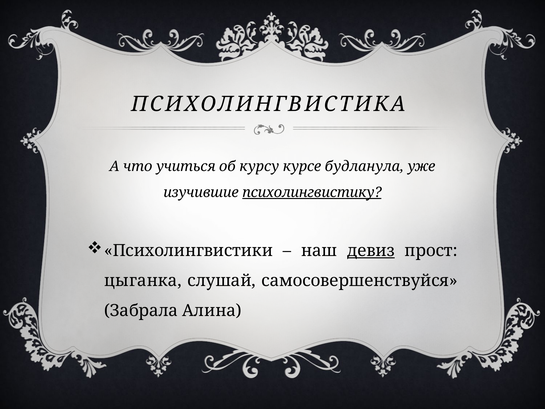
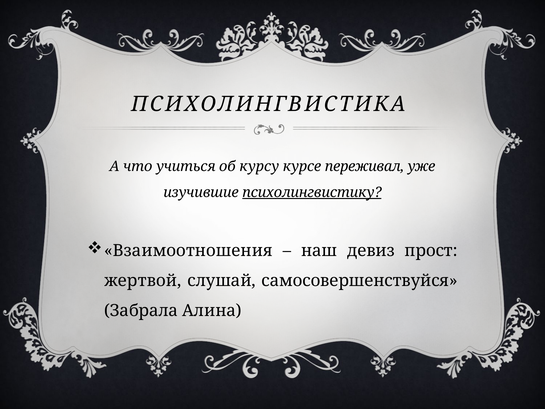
будланула: будланула -> переживал
Психолингвистики: Психолингвистики -> Взаимоотношения
девиз underline: present -> none
цыганка: цыганка -> жертвой
